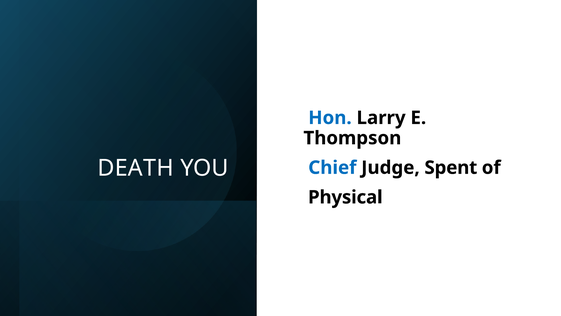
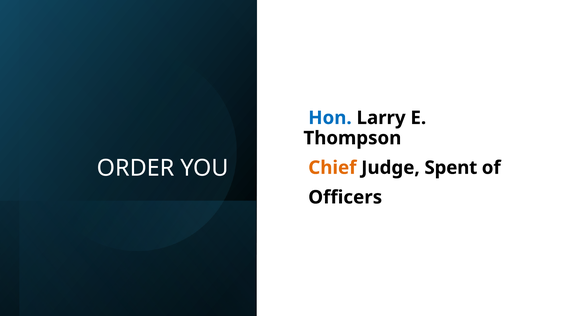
DEATH: DEATH -> ORDER
Chief colour: blue -> orange
Physical: Physical -> Officers
